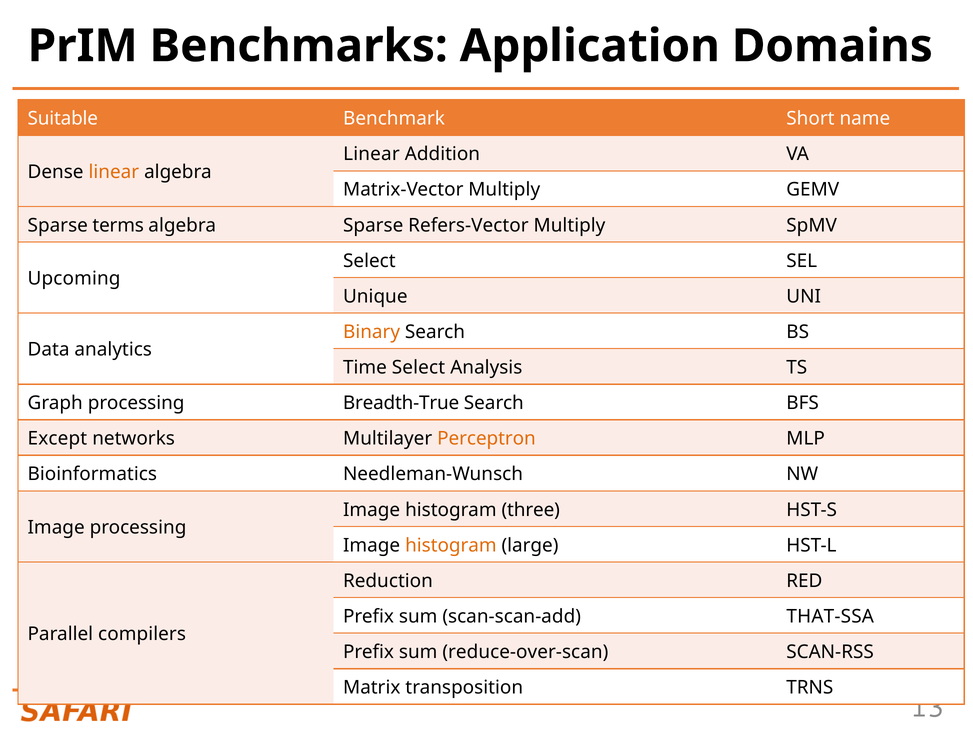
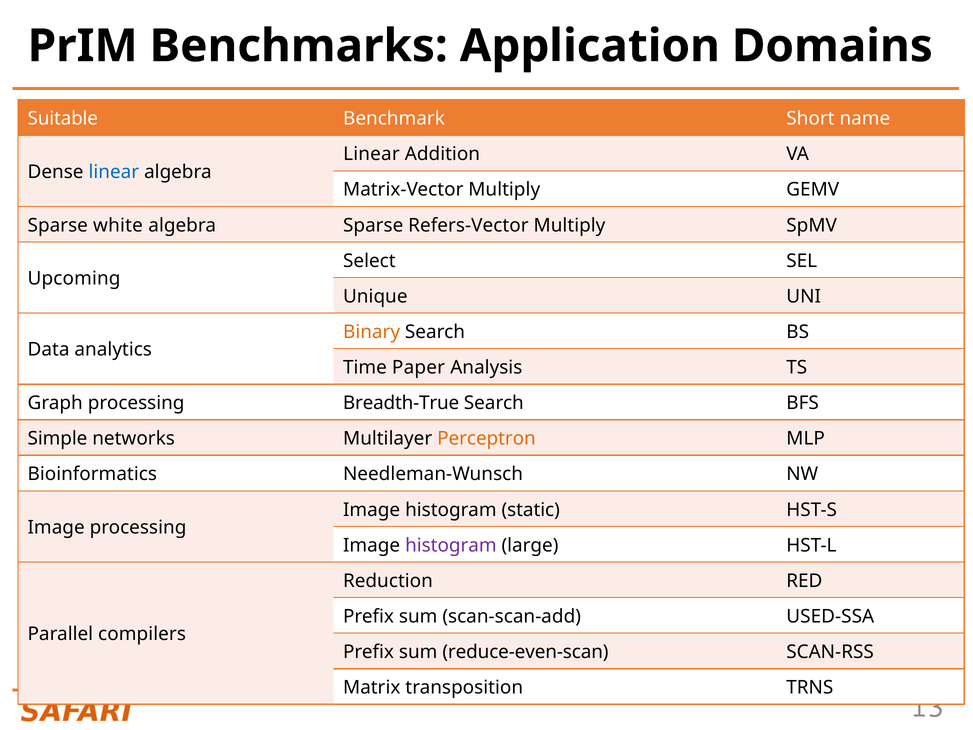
linear at (114, 172) colour: orange -> blue
terms: terms -> white
Time Select: Select -> Paper
Except: Except -> Simple
three: three -> static
histogram at (451, 545) colour: orange -> purple
THAT-SSA: THAT-SSA -> USED-SSA
reduce-over-scan: reduce-over-scan -> reduce-even-scan
